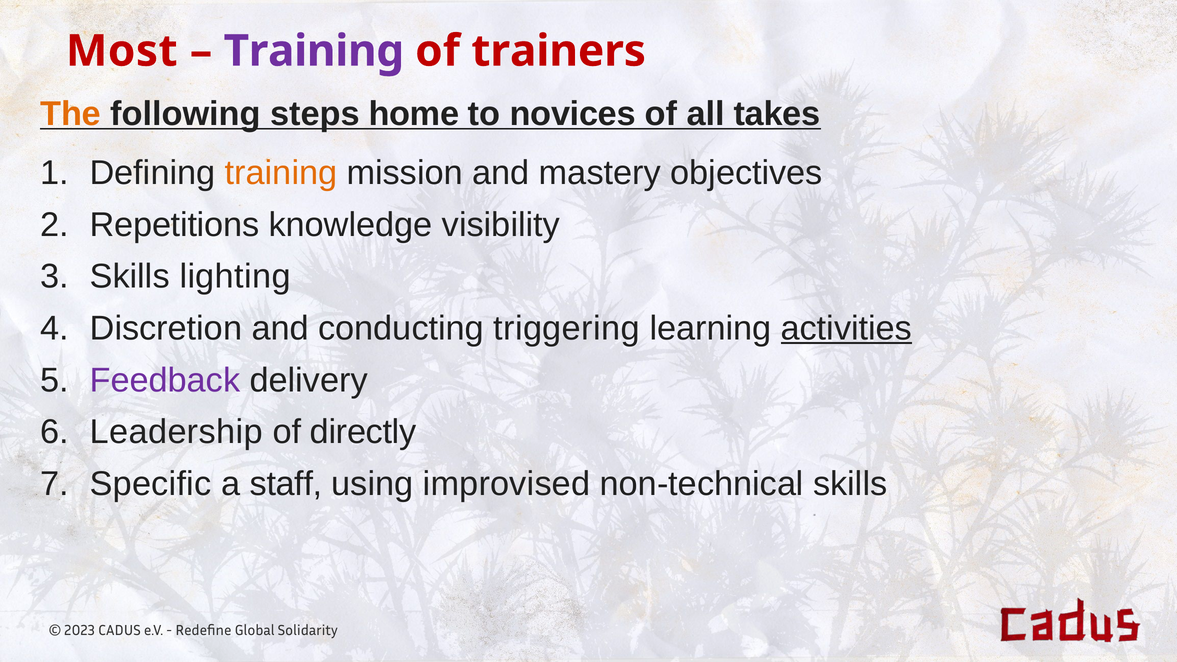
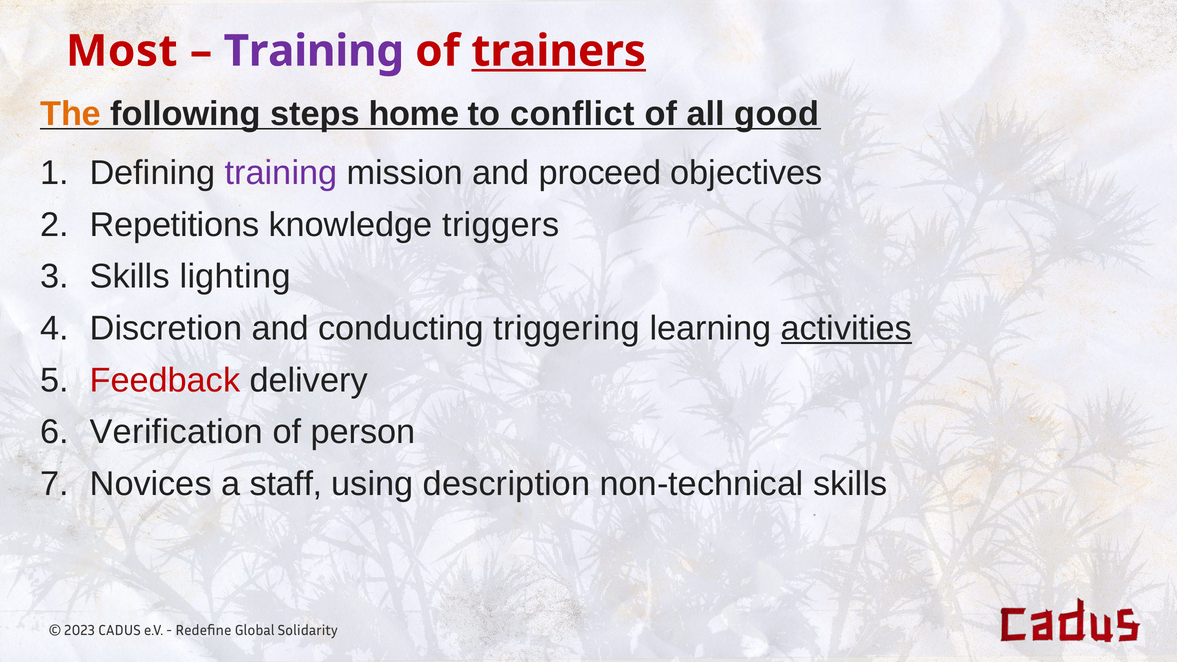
trainers underline: none -> present
novices: novices -> conflict
takes: takes -> good
training at (281, 173) colour: orange -> purple
mastery: mastery -> proceed
visibility: visibility -> triggers
Feedback colour: purple -> red
Leadership: Leadership -> Verification
directly: directly -> person
Specific: Specific -> Novices
improvised: improvised -> description
